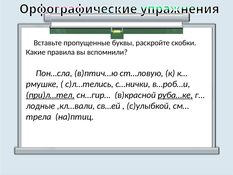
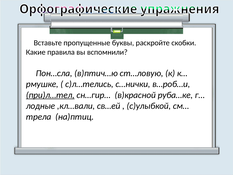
руба…ке underline: present -> none
